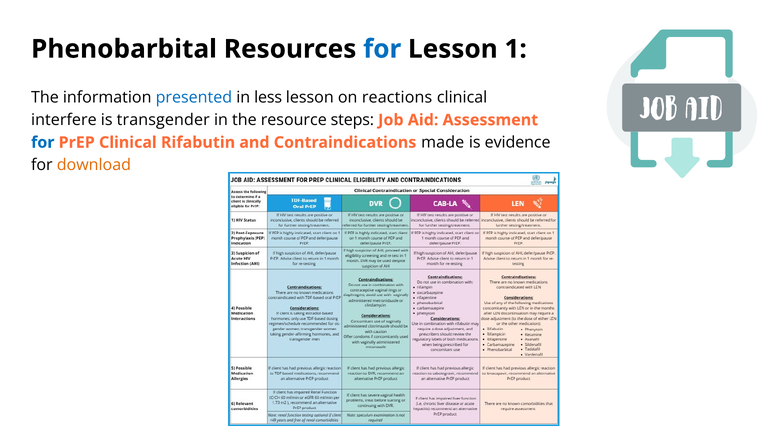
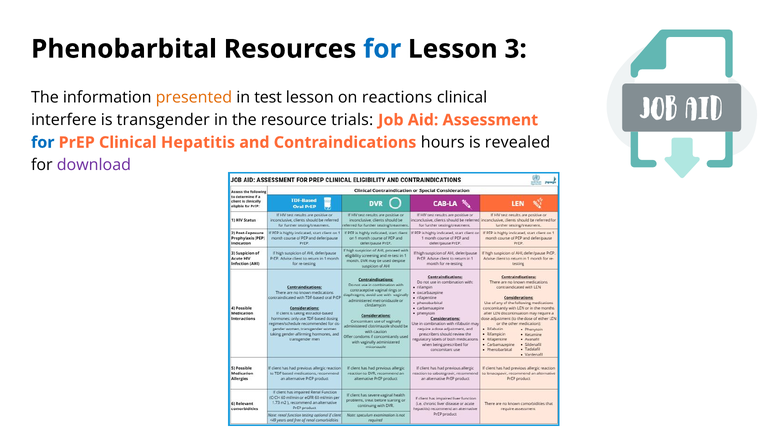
1: 1 -> 3
presented colour: blue -> orange
less: less -> test
steps: steps -> trials
Rifabutin: Rifabutin -> Hepatitis
made: made -> hours
evidence: evidence -> revealed
download colour: orange -> purple
